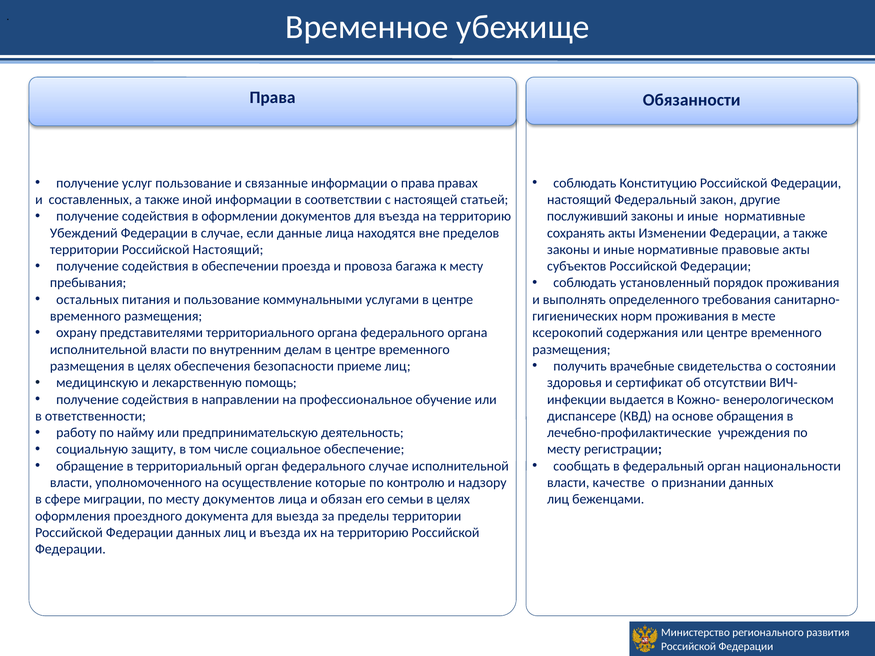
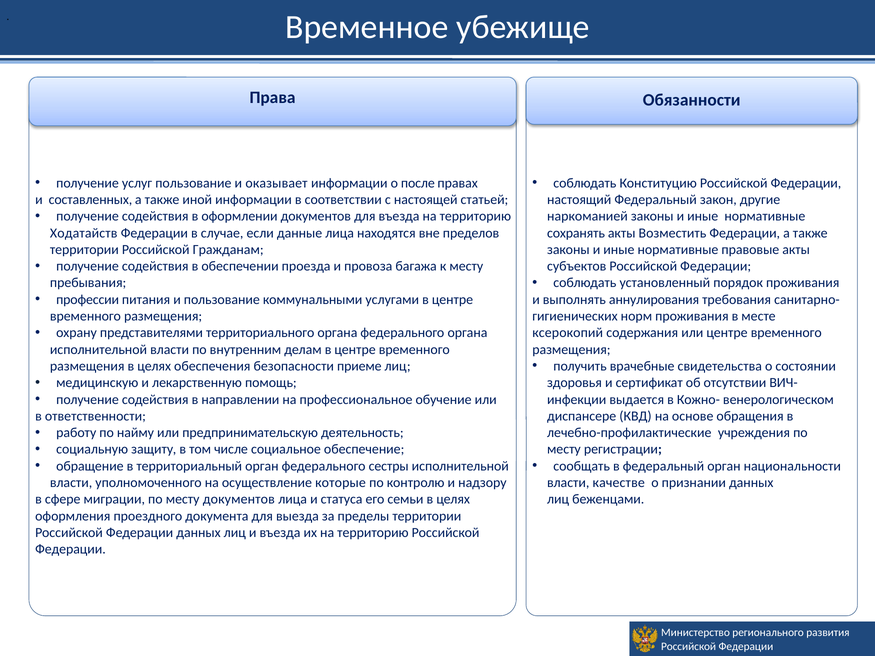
связанные: связанные -> оказывает
о права: права -> после
послуживший: послуживший -> наркоманией
Убеждений: Убеждений -> Ходатайств
Изменении: Изменении -> Возместить
Российской Настоящий: Настоящий -> Гражданам
остальных: остальных -> профессии
определенного: определенного -> аннулирования
федерального случае: случае -> сестры
обязан: обязан -> статуса
